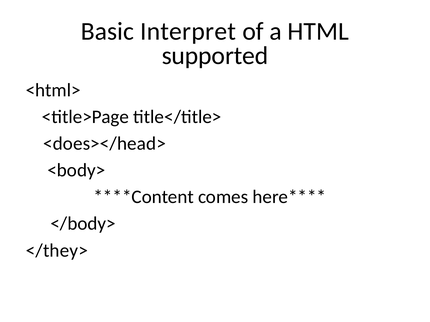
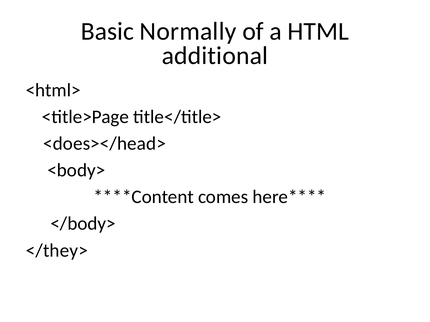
Interpret: Interpret -> Normally
supported: supported -> additional
